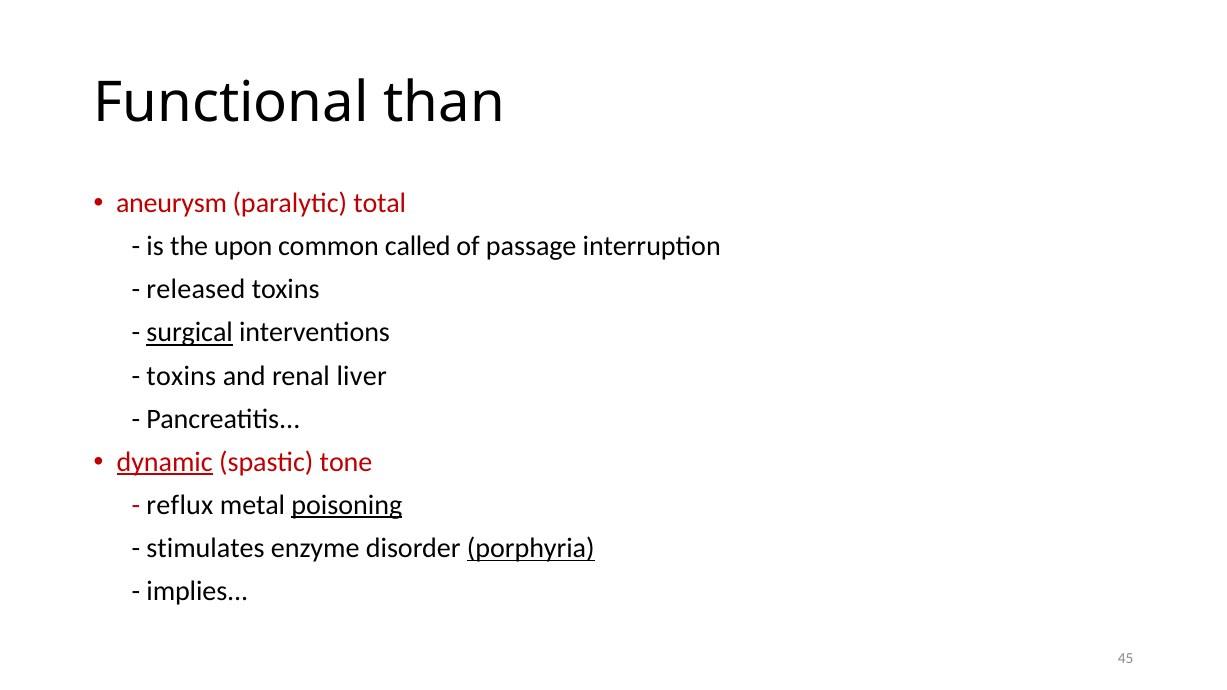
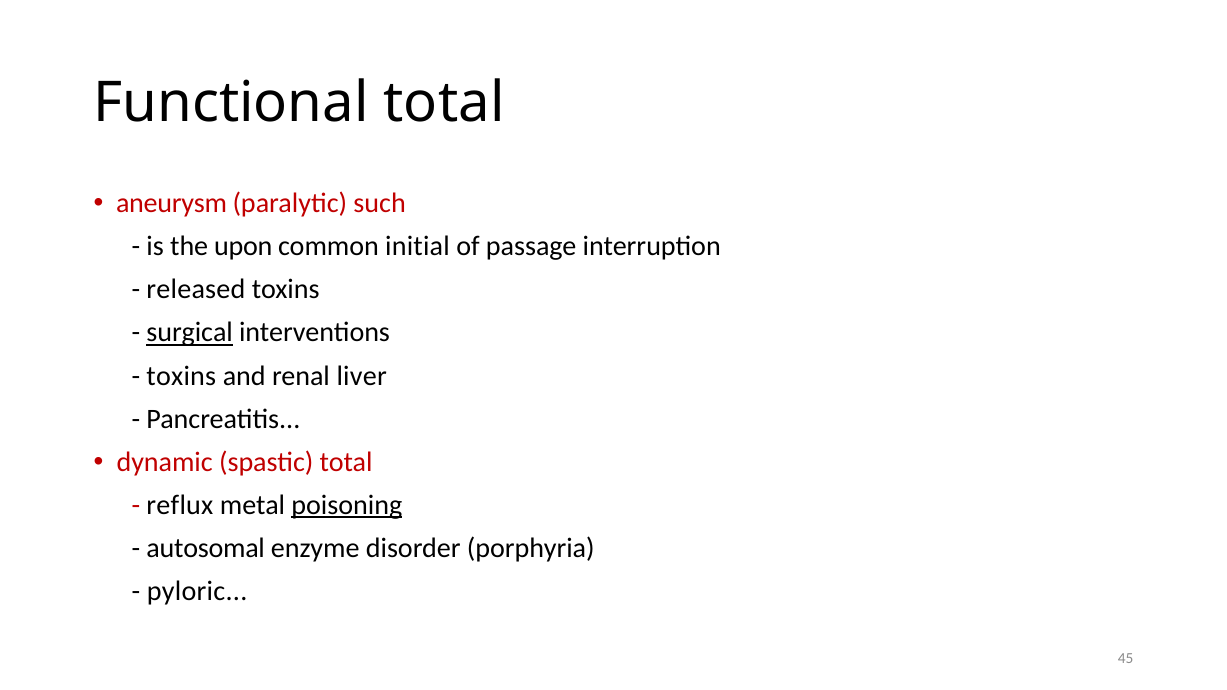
Functional than: than -> total
total: total -> such
called: called -> initial
dynamic underline: present -> none
spastic tone: tone -> total
stimulates: stimulates -> autosomal
porphyria underline: present -> none
implies: implies -> pyloric
